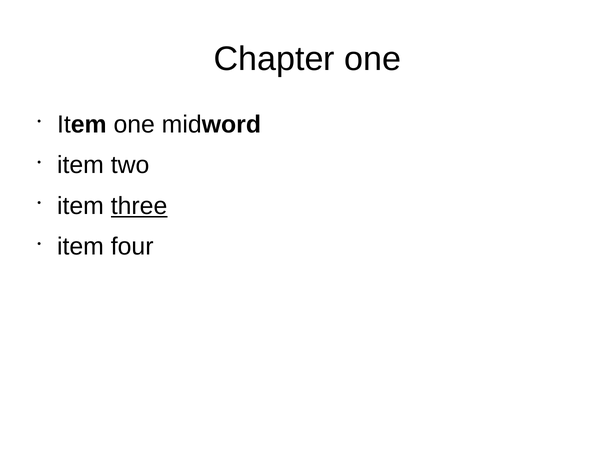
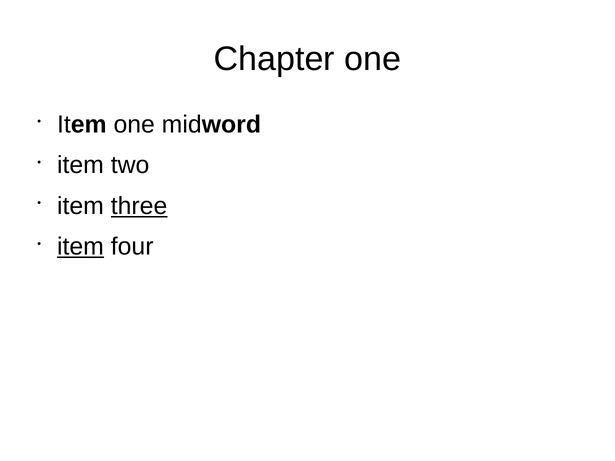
item at (80, 247) underline: none -> present
